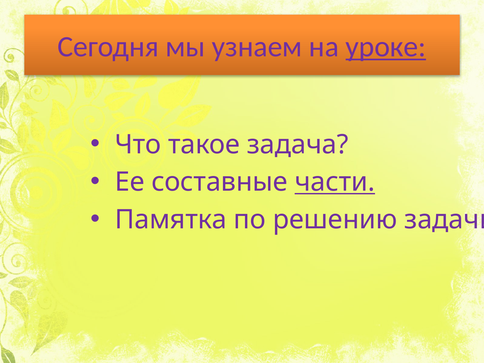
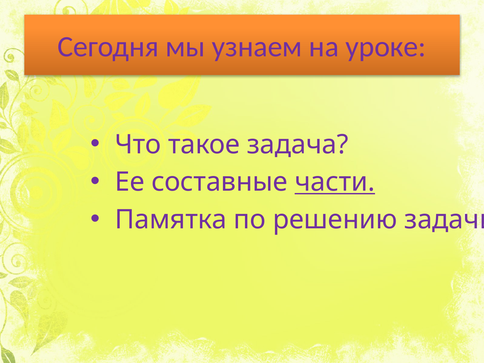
уроке underline: present -> none
